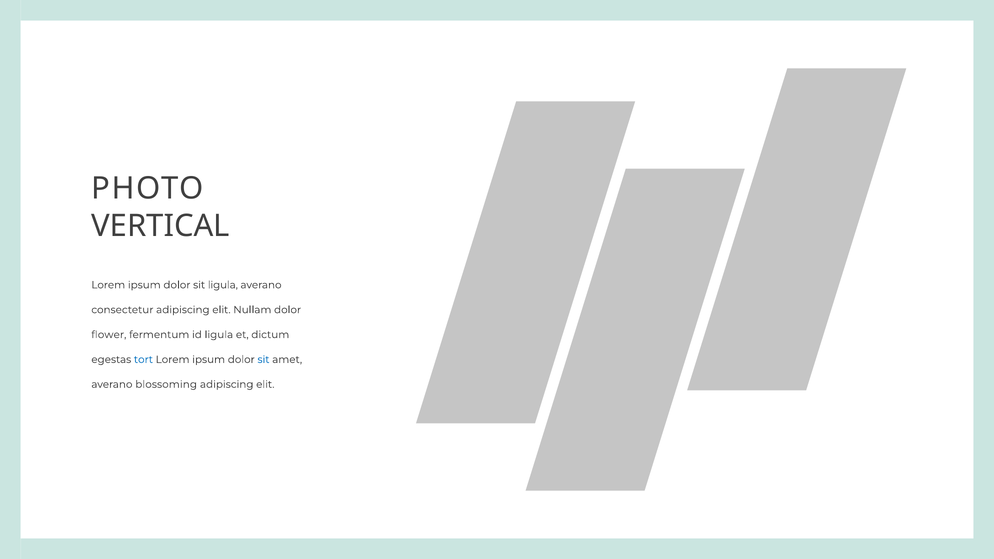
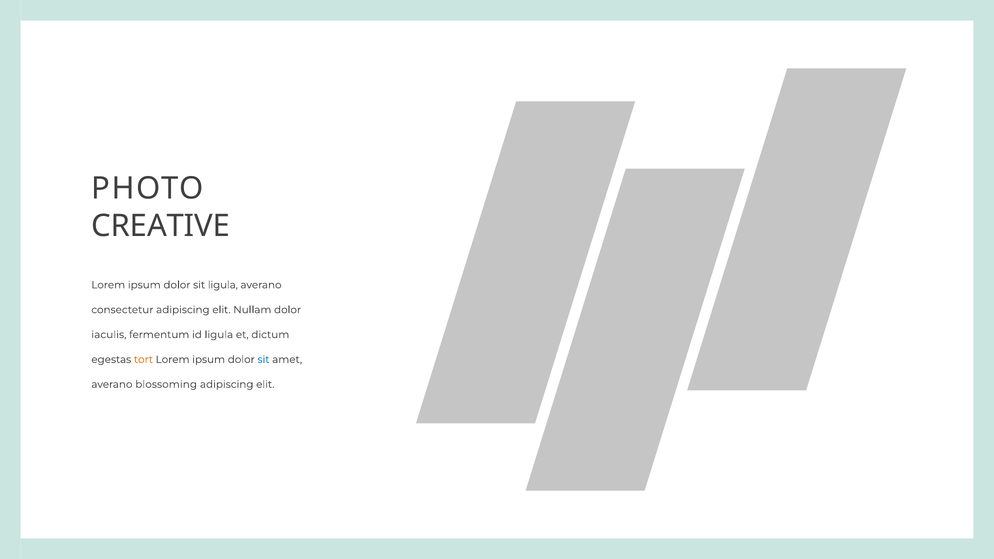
VERTICAL: VERTICAL -> CREATIVE
flower: flower -> iaculis
tort colour: blue -> orange
